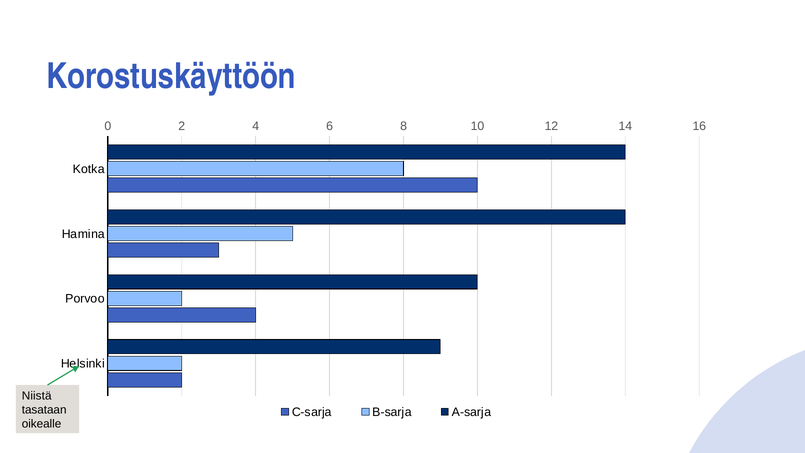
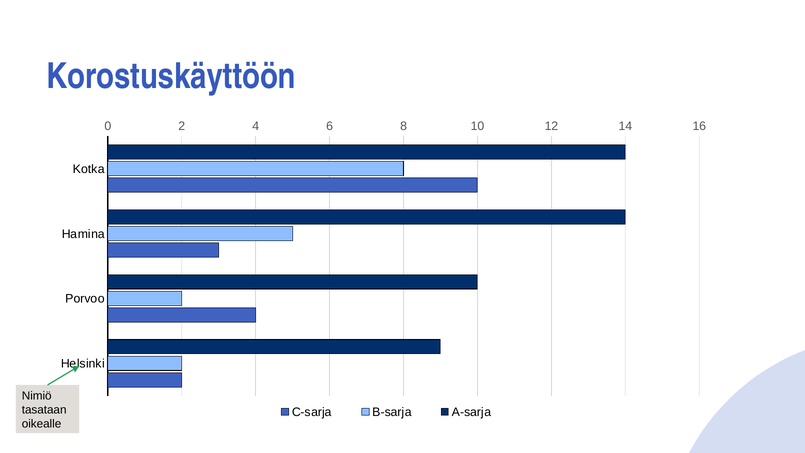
Niistä: Niistä -> Nimiö
